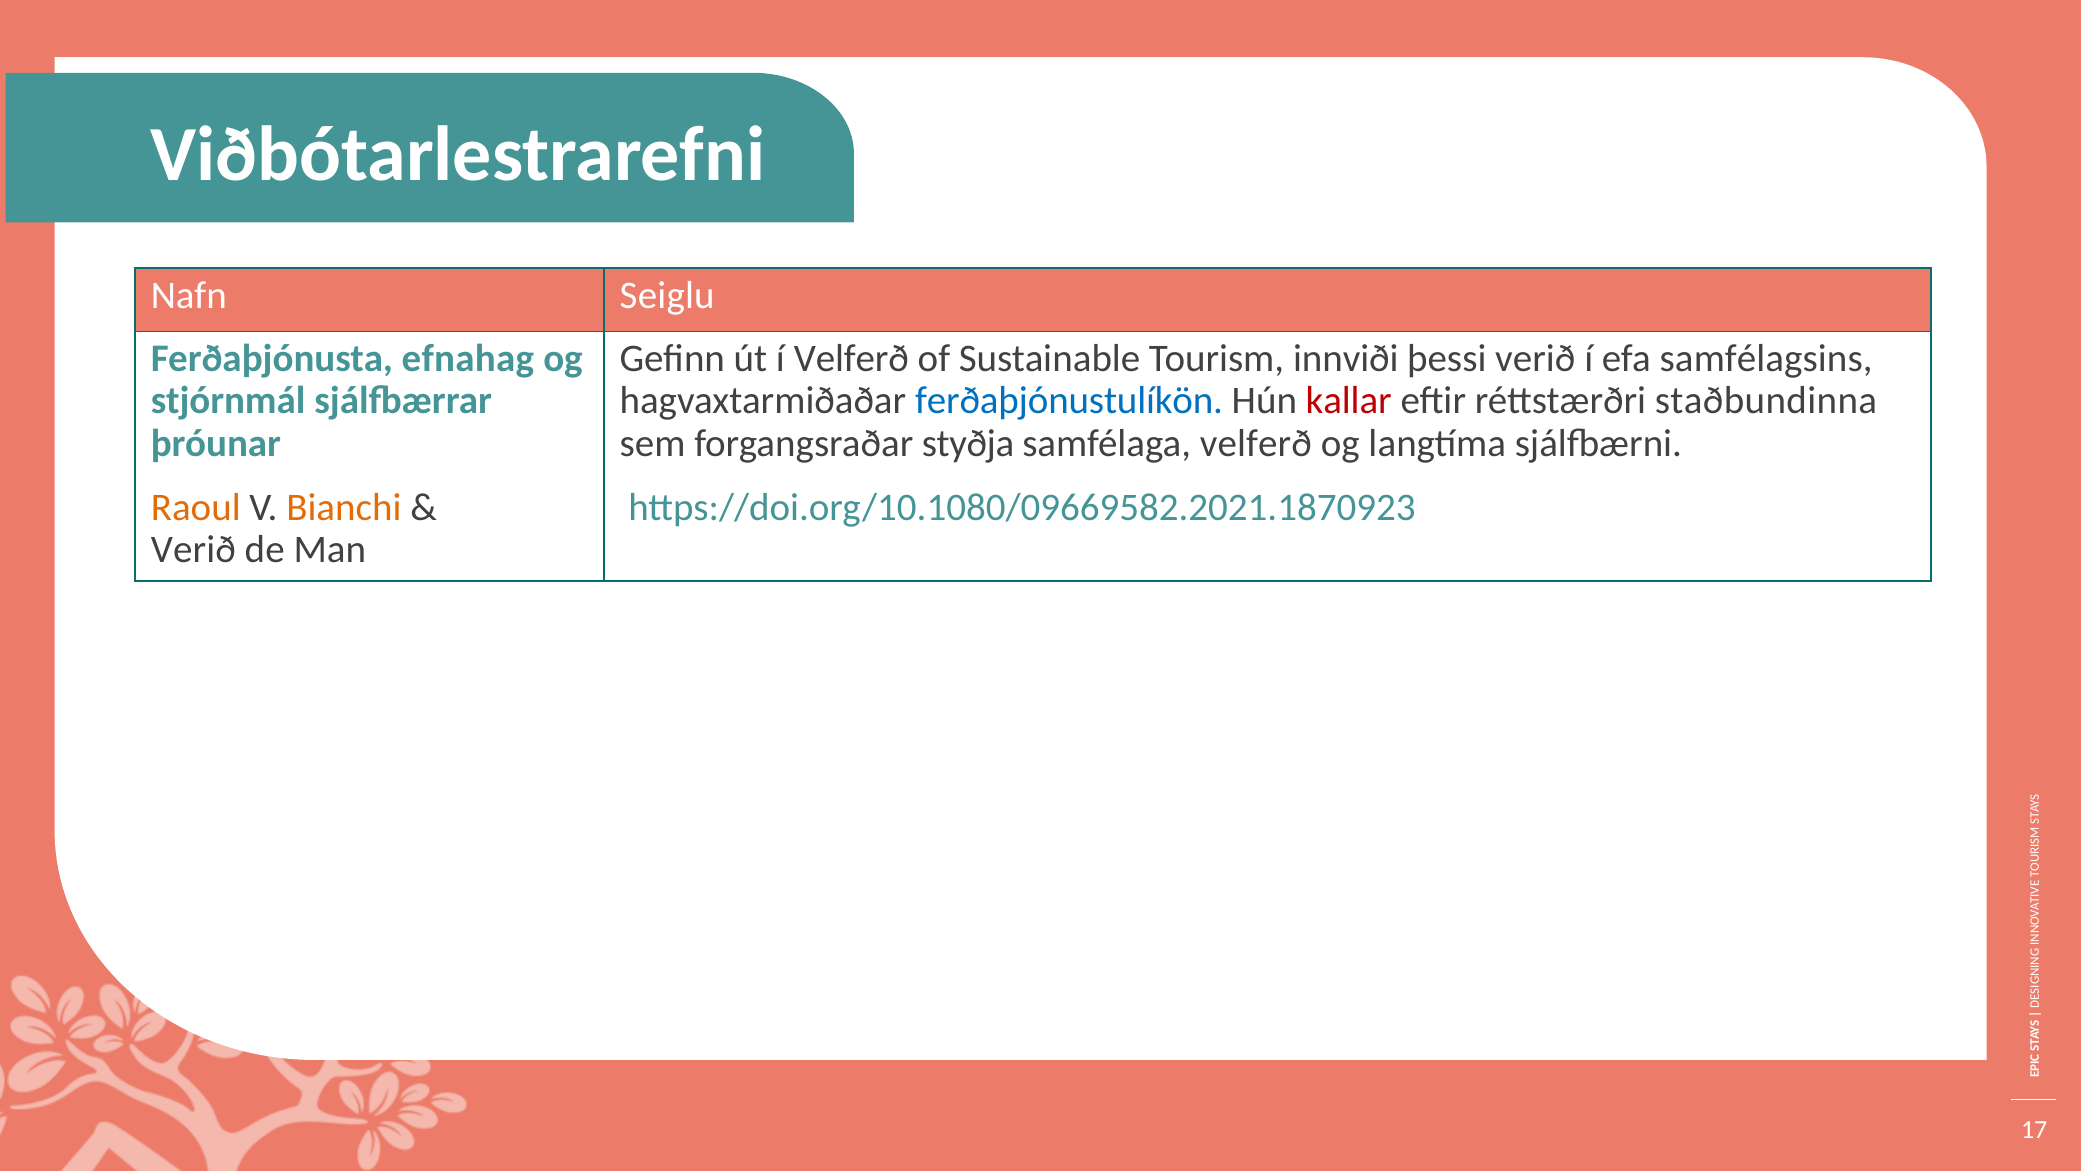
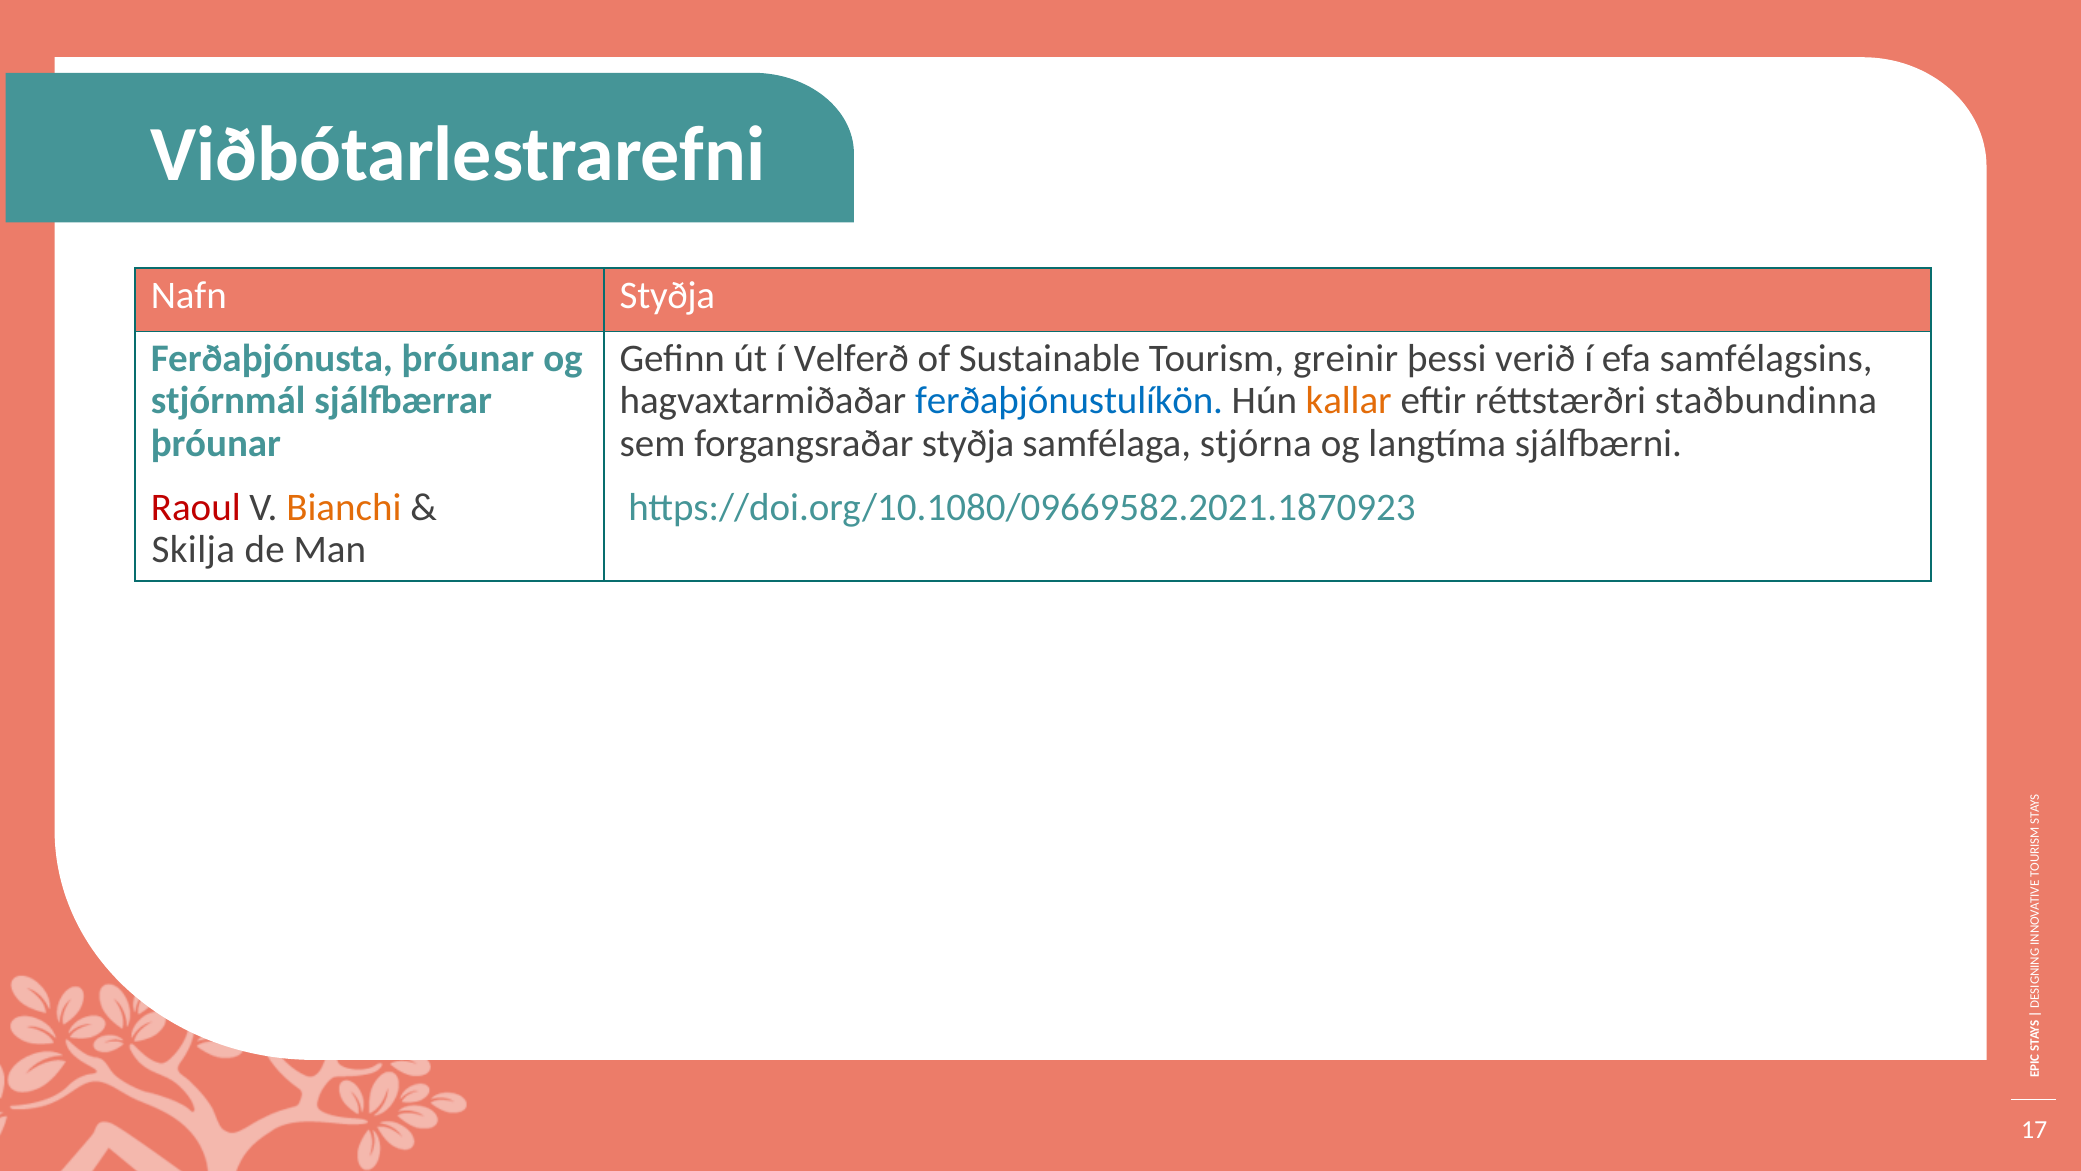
Nafn Seiglu: Seiglu -> Styðja
Ferðaþjónusta efnahag: efnahag -> þróunar
innviði: innviði -> greinir
kallar colour: red -> orange
samfélaga velferð: velferð -> stjórna
Raoul colour: orange -> red
Verið at (193, 550): Verið -> Skilja
